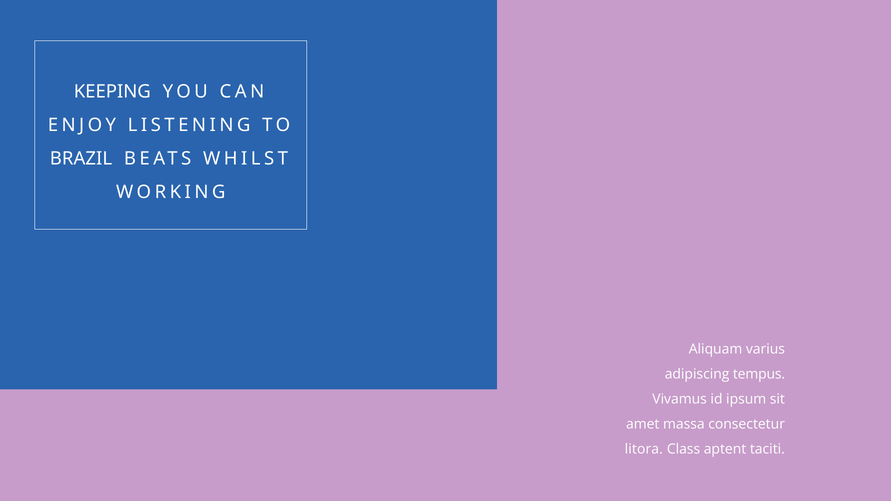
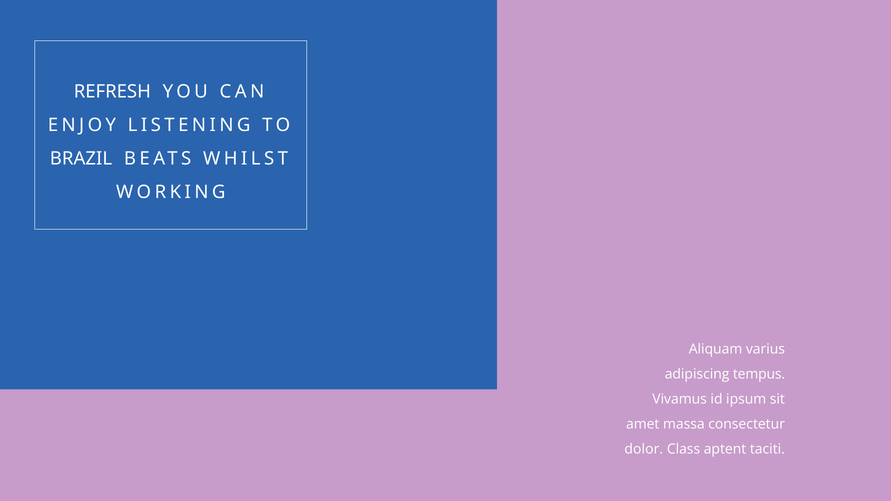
KEEPING: KEEPING -> REFRESH
litora: litora -> dolor
